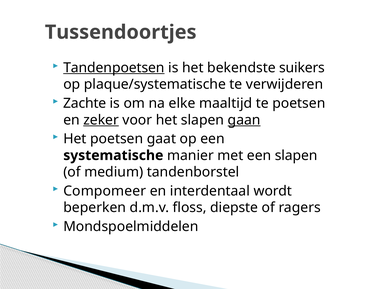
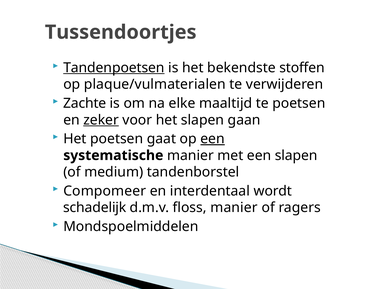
suikers: suikers -> stoffen
plaque/systematische: plaque/systematische -> plaque/vulmaterialen
gaan underline: present -> none
een at (213, 139) underline: none -> present
beperken: beperken -> schadelijk
floss diepste: diepste -> manier
